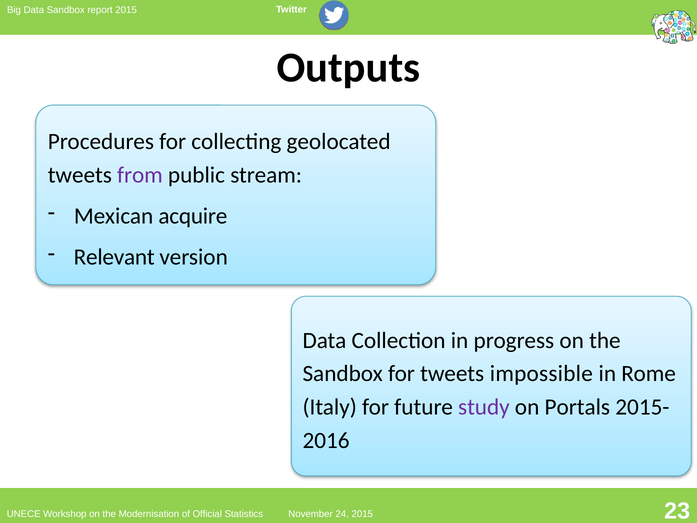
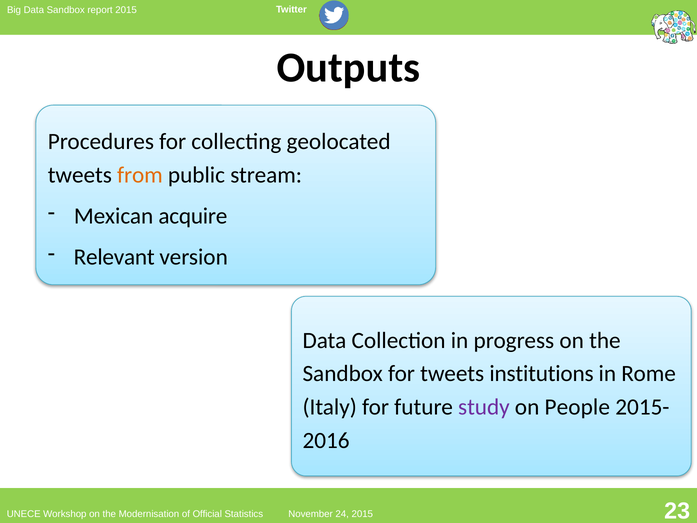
from colour: purple -> orange
impossible: impossible -> institutions
Portals: Portals -> People
